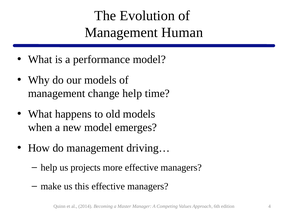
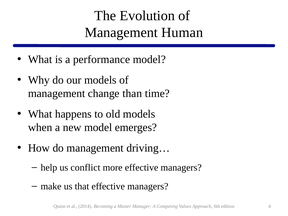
change help: help -> than
projects: projects -> conflict
this: this -> that
